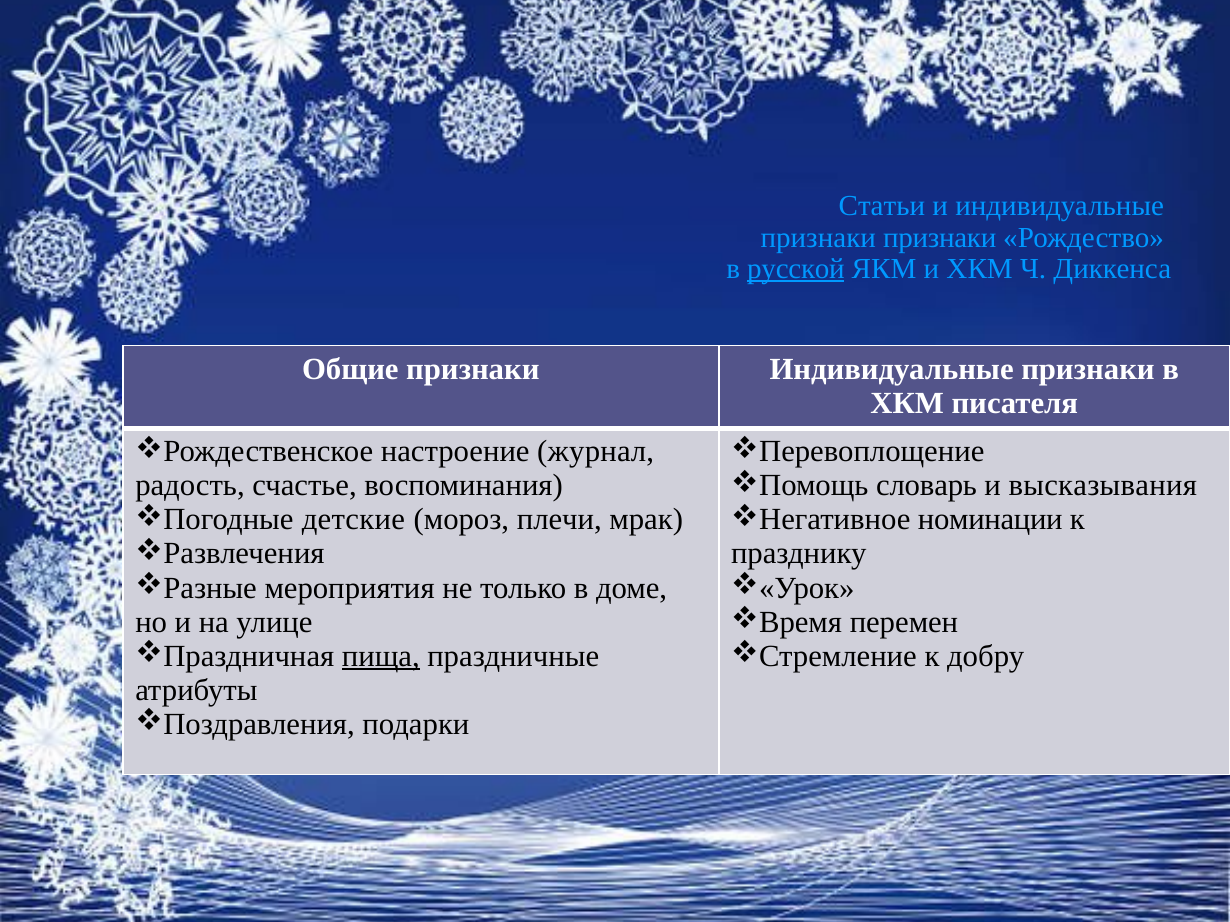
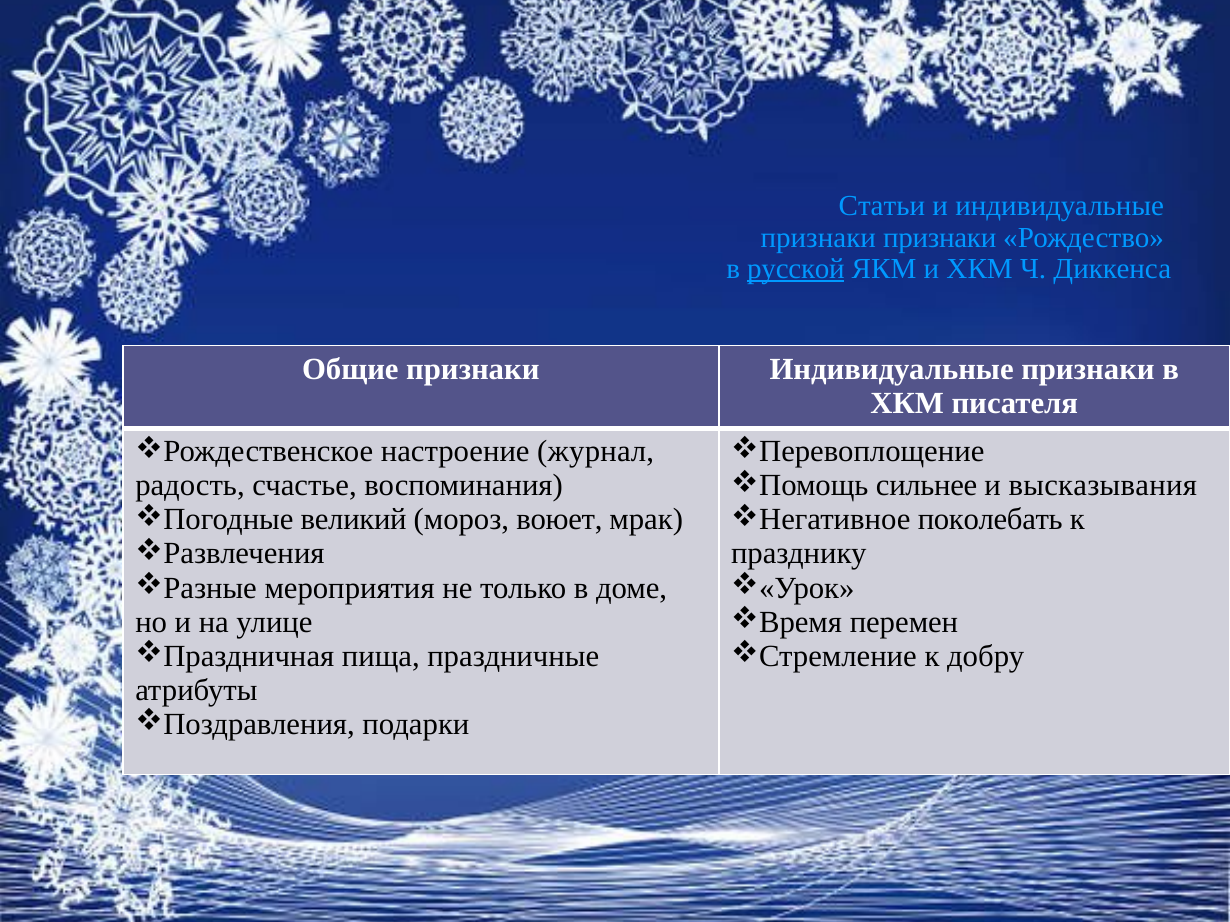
словарь: словарь -> сильнее
детские: детские -> великий
плечи: плечи -> воюет
номинации: номинации -> поколебать
пища underline: present -> none
